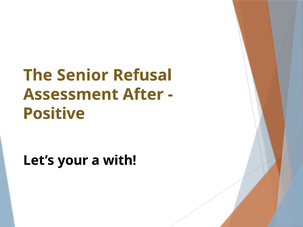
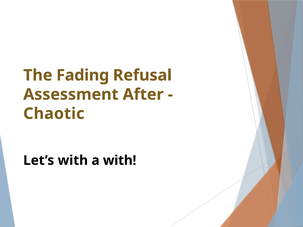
Senior: Senior -> Fading
Positive: Positive -> Chaotic
Let’s your: your -> with
